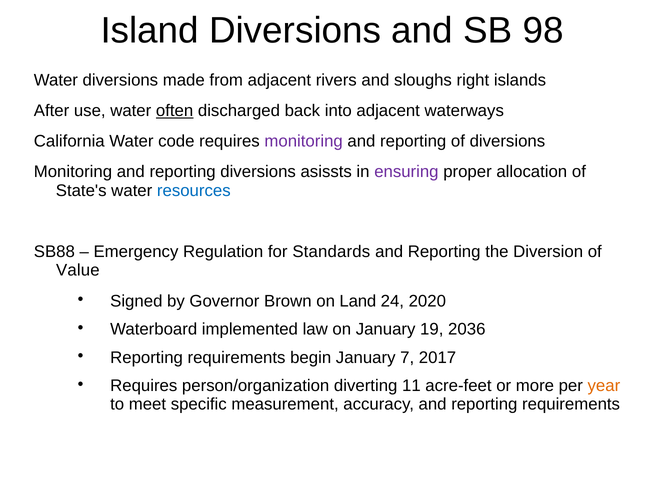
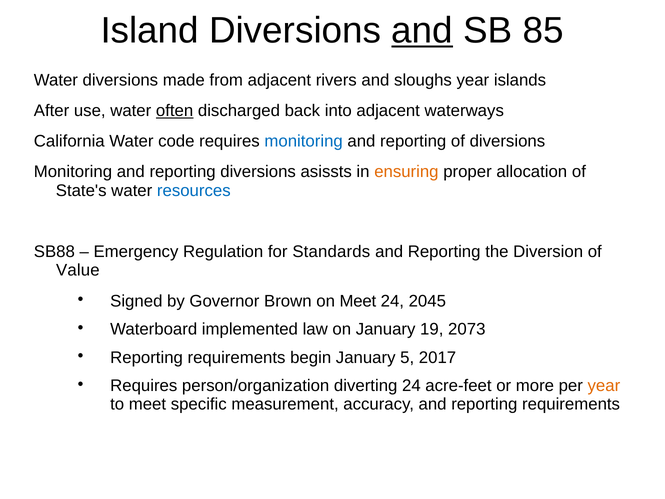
and at (422, 31) underline: none -> present
98: 98 -> 85
sloughs right: right -> year
monitoring at (304, 141) colour: purple -> blue
ensuring colour: purple -> orange
on Land: Land -> Meet
2020: 2020 -> 2045
2036: 2036 -> 2073
7: 7 -> 5
diverting 11: 11 -> 24
